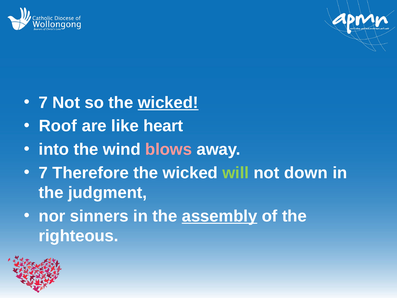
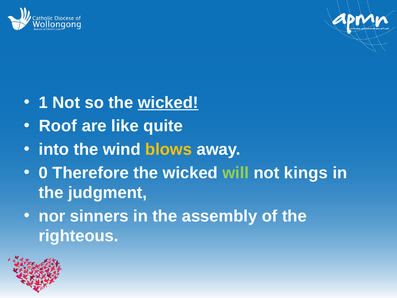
7 at (43, 103): 7 -> 1
heart: heart -> quite
blows colour: pink -> yellow
7 at (43, 173): 7 -> 0
down: down -> kings
assembly underline: present -> none
